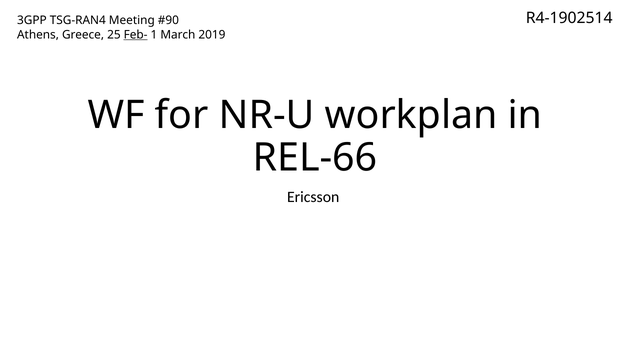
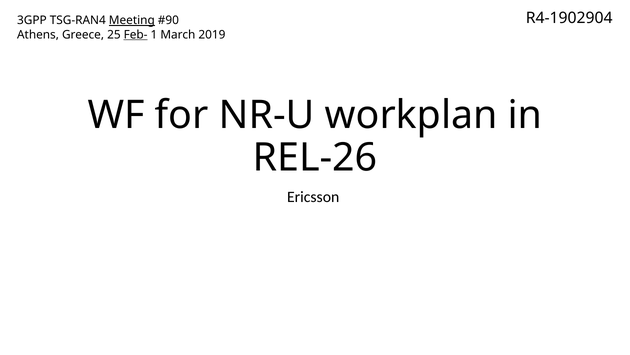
R4-1902514: R4-1902514 -> R4-1902904
Meeting underline: none -> present
REL-66: REL-66 -> REL-26
